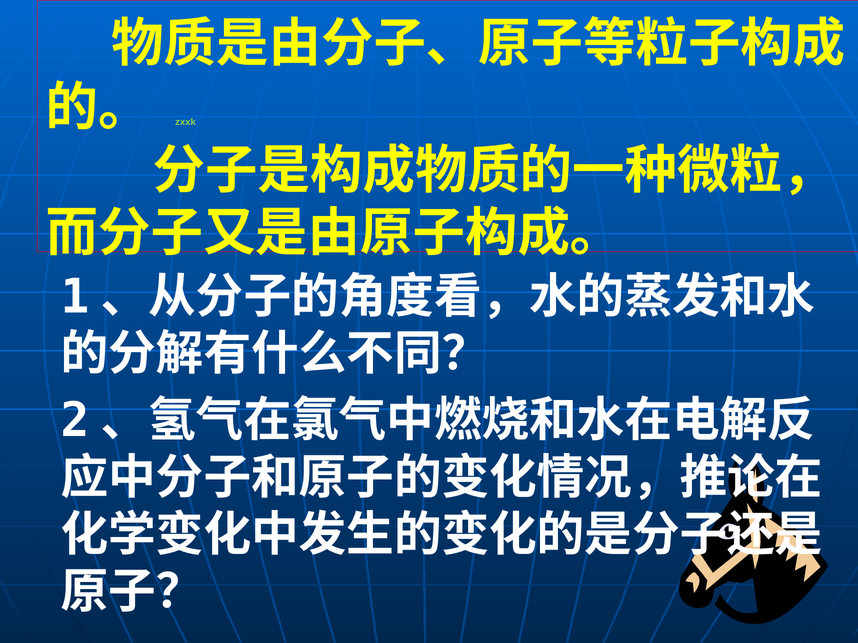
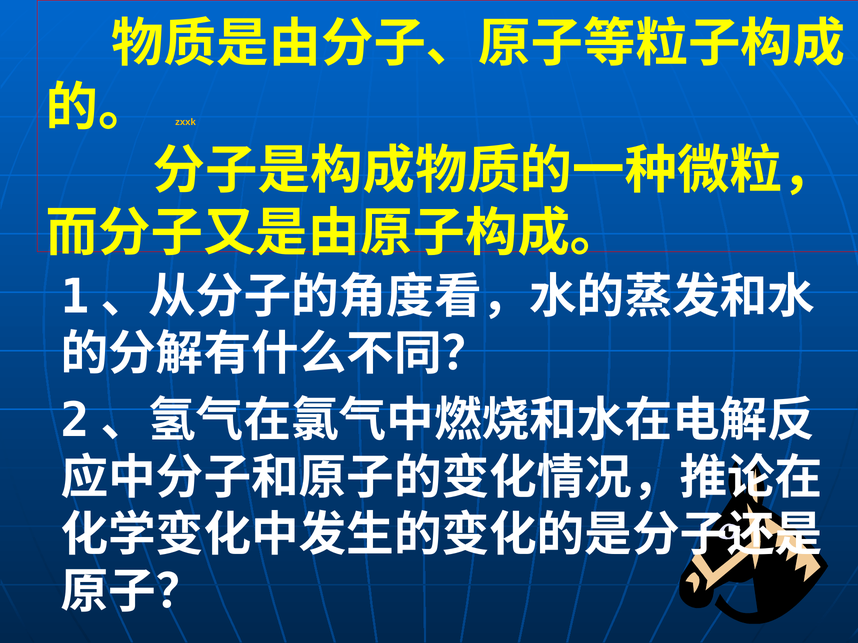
zxxk colour: light green -> yellow
